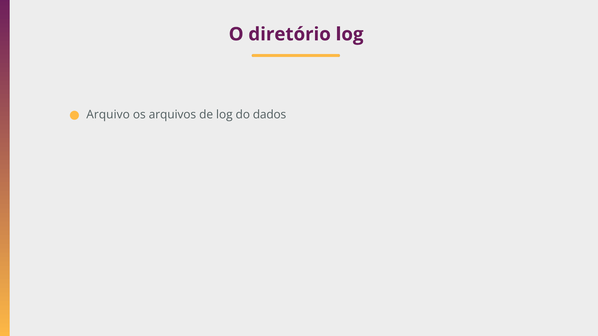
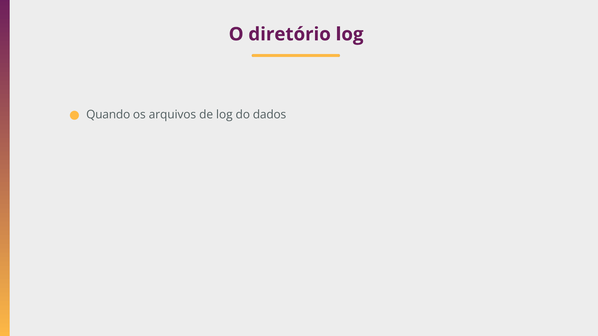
Arquivo: Arquivo -> Quando
